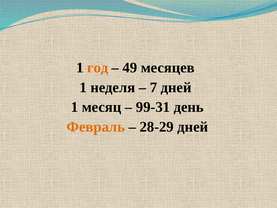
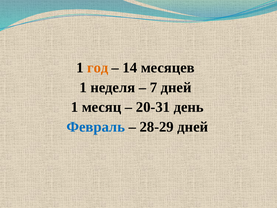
49: 49 -> 14
99-31: 99-31 -> 20-31
Февраль colour: orange -> blue
